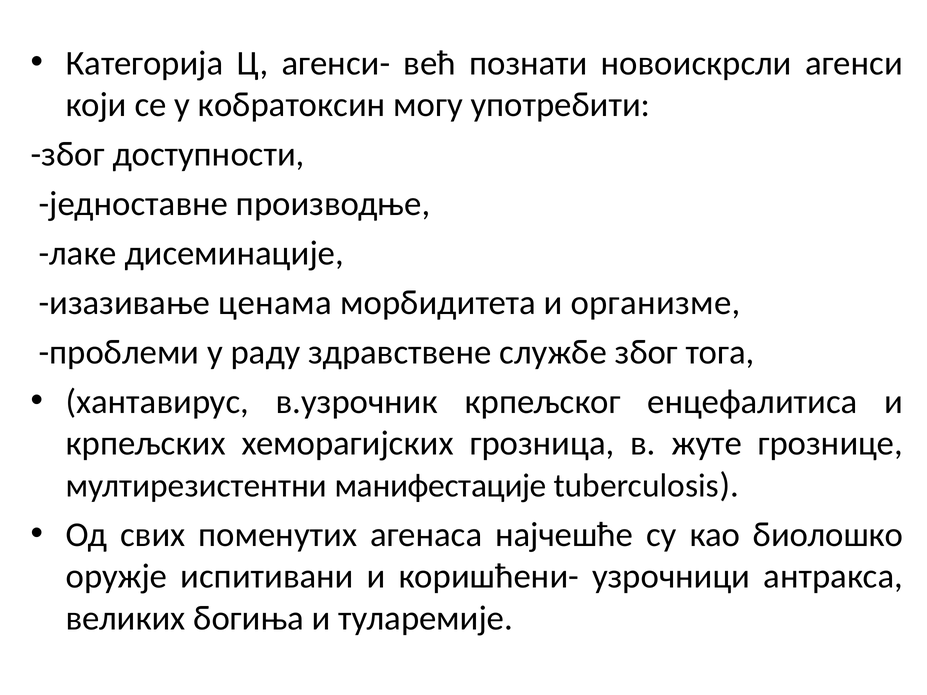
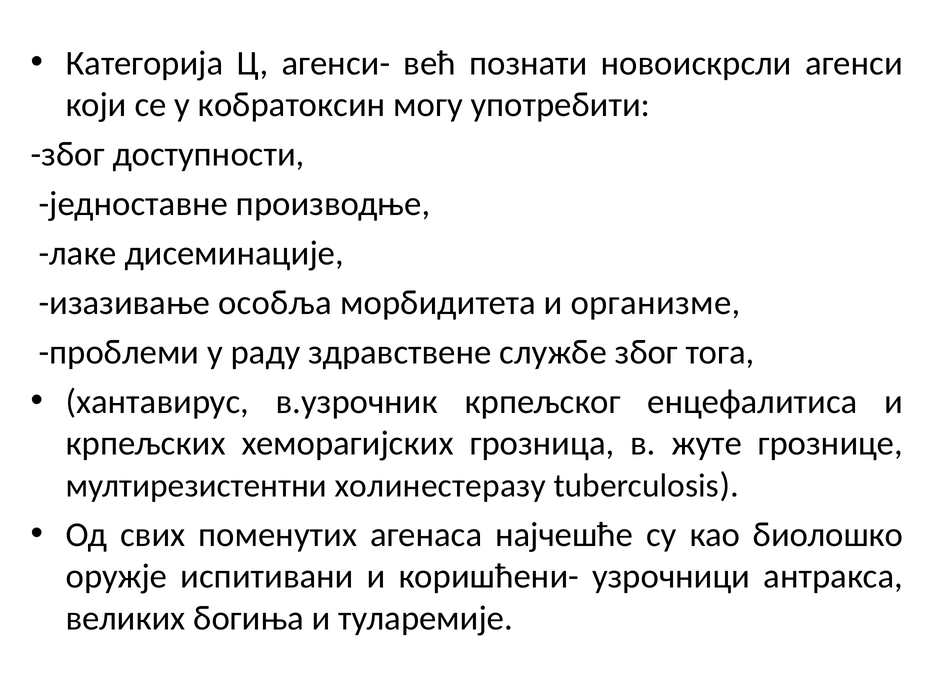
ценама: ценама -> особља
манифестације: манифестације -> холинестеразу
